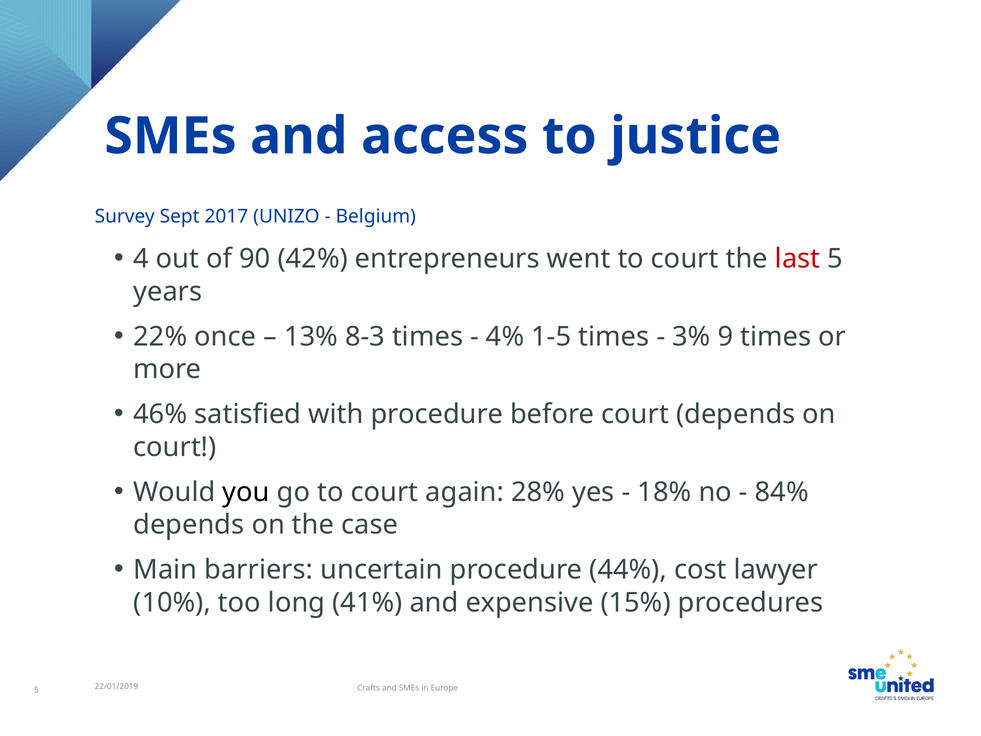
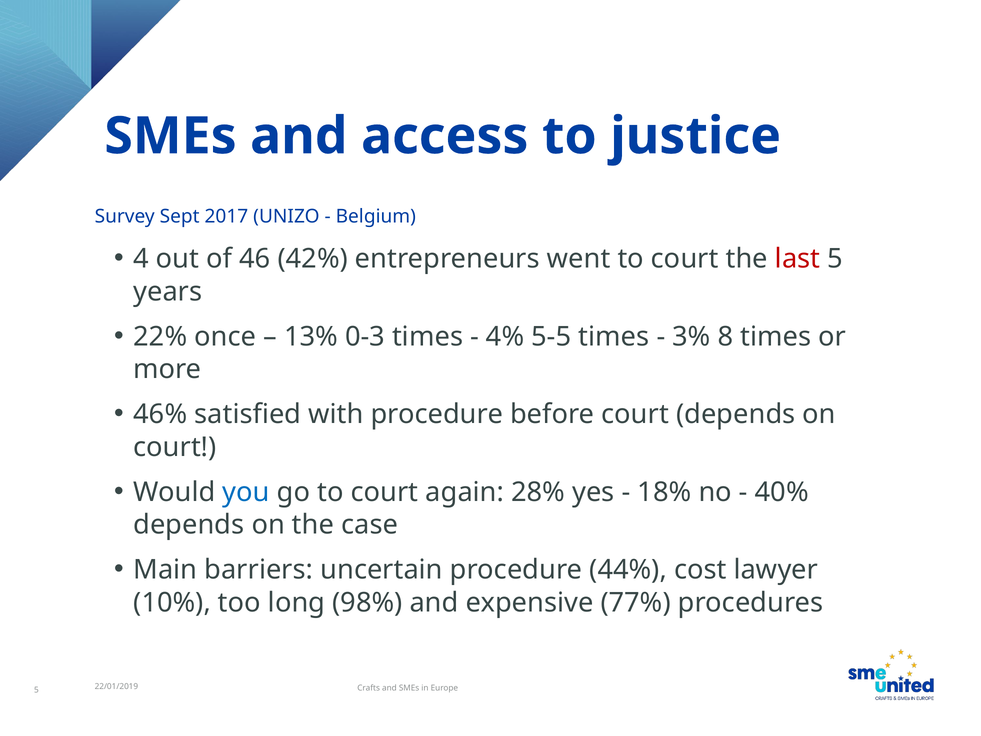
90: 90 -> 46
8-3: 8-3 -> 0-3
1-5: 1-5 -> 5-5
9: 9 -> 8
you colour: black -> blue
84%: 84% -> 40%
41%: 41% -> 98%
15%: 15% -> 77%
